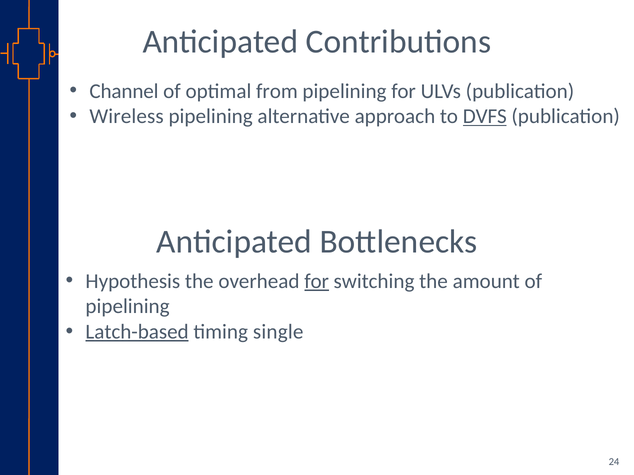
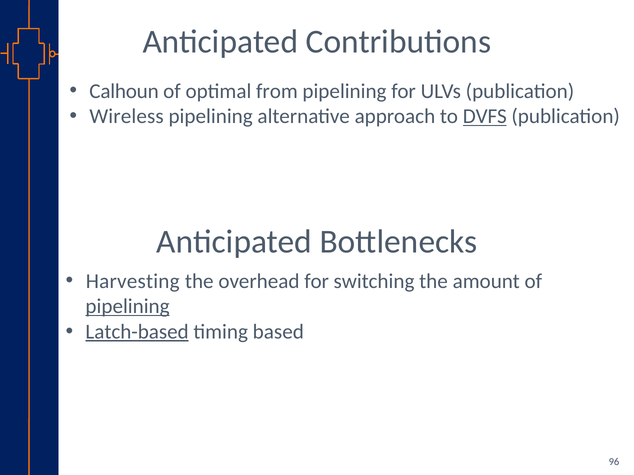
Channel: Channel -> Calhoun
Hypothesis: Hypothesis -> Harvesting
for at (317, 281) underline: present -> none
pipelining at (128, 307) underline: none -> present
single: single -> based
24: 24 -> 96
